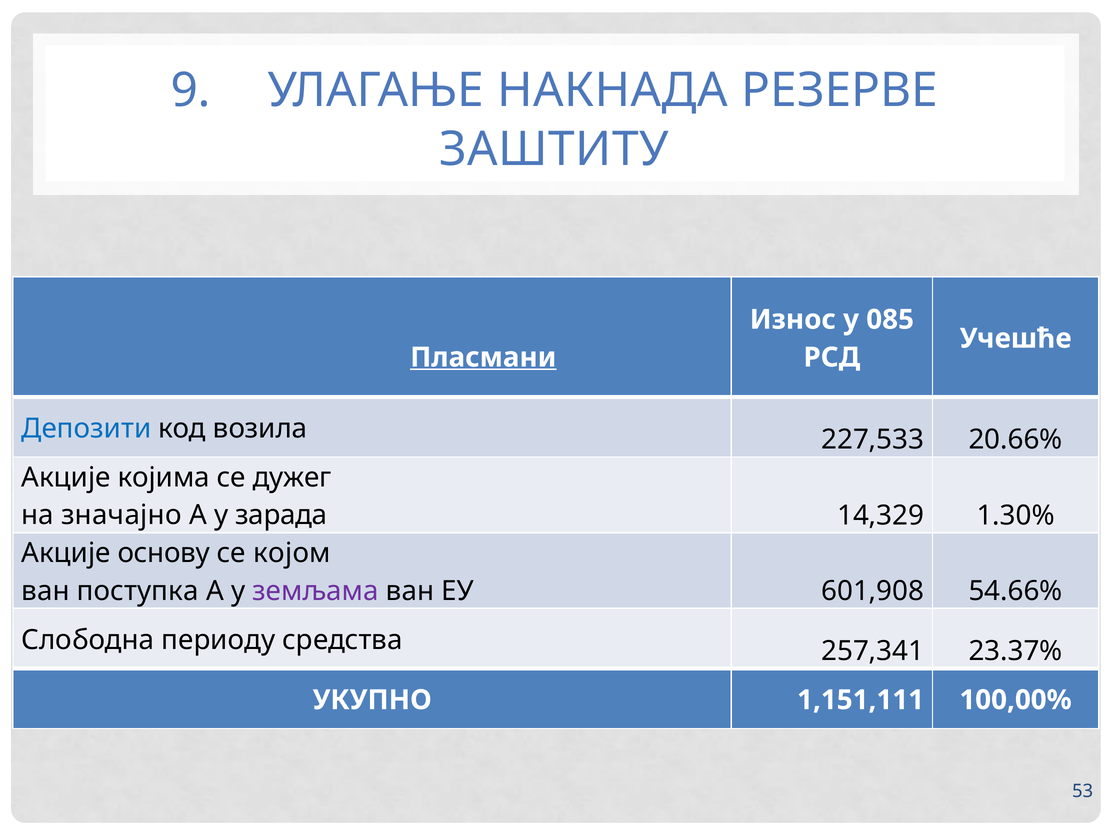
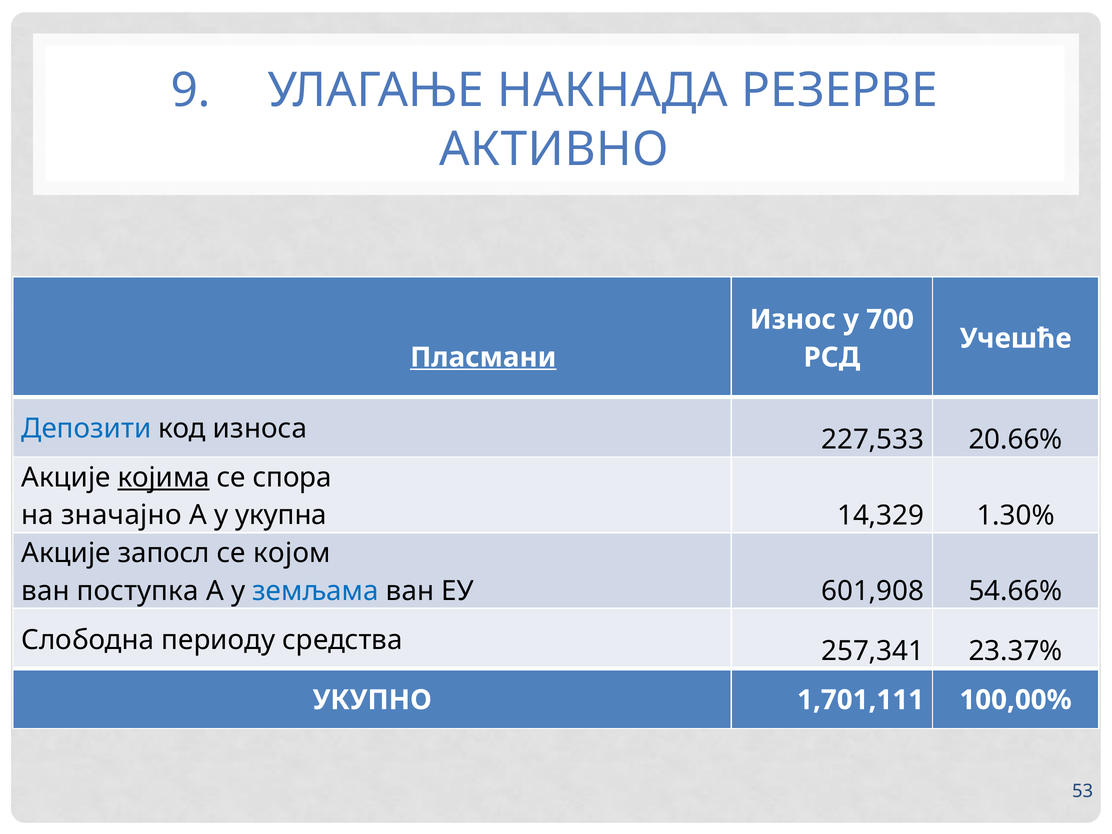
ЗАШТИТУ: ЗАШТИТУ -> АКТИВНО
085: 085 -> 700
возила: возила -> износа
којима underline: none -> present
дужег: дужег -> спора
зарада: зарада -> укупна
основу: основу -> запосл
земљама colour: purple -> blue
1,151,111: 1,151,111 -> 1,701,111
